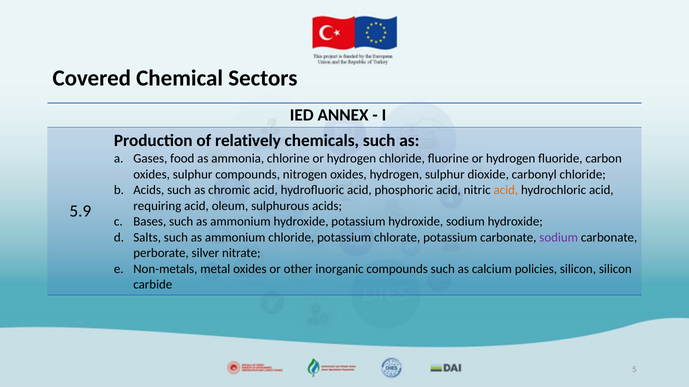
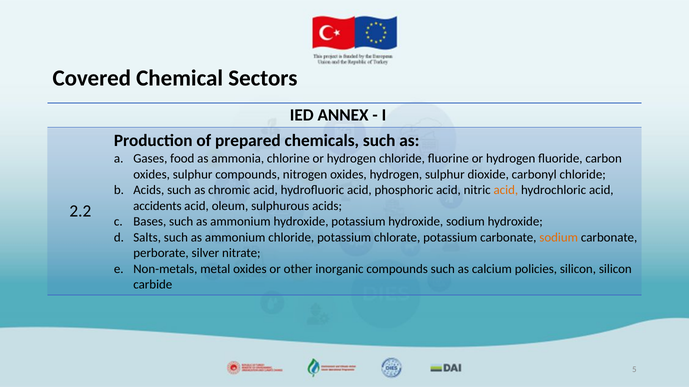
relatively: relatively -> prepared
requiring: requiring -> accidents
5.9: 5.9 -> 2.2
sodium at (559, 238) colour: purple -> orange
